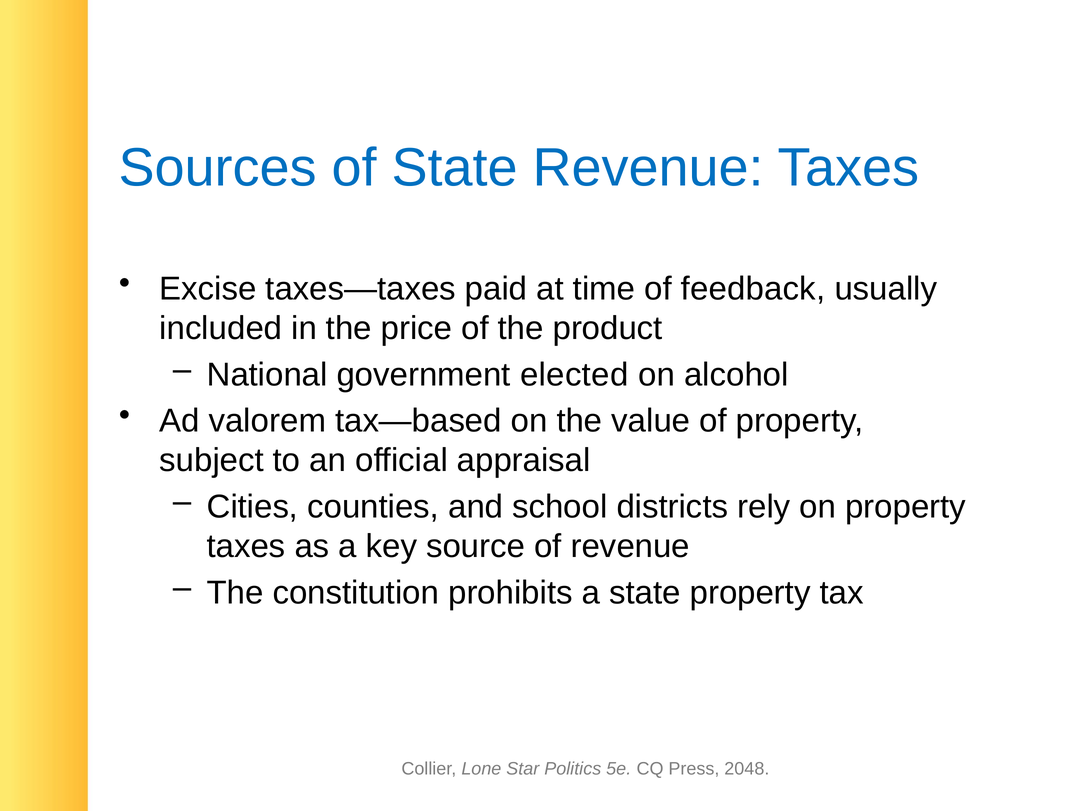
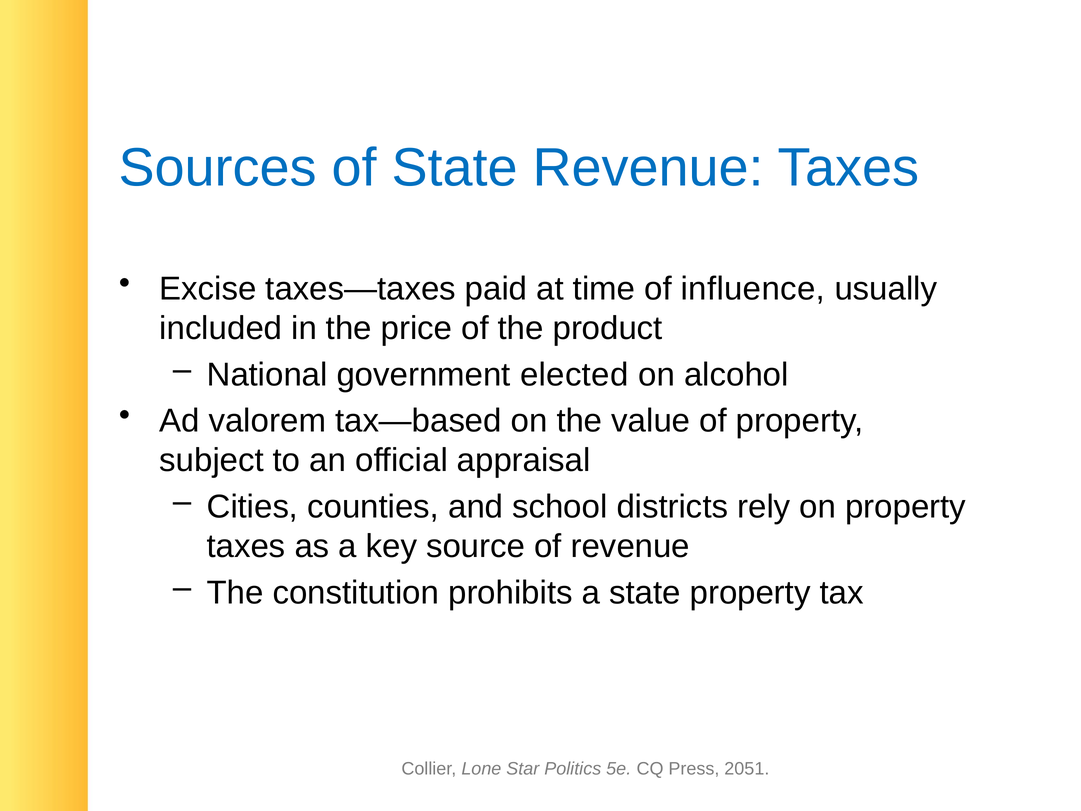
feedback: feedback -> influence
2048: 2048 -> 2051
